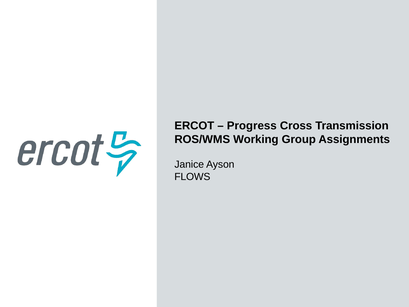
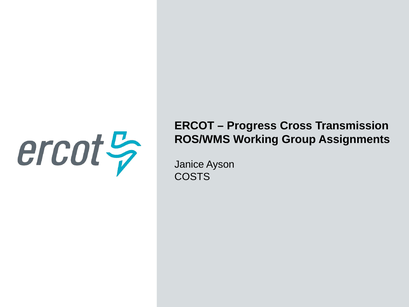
FLOWS: FLOWS -> COSTS
